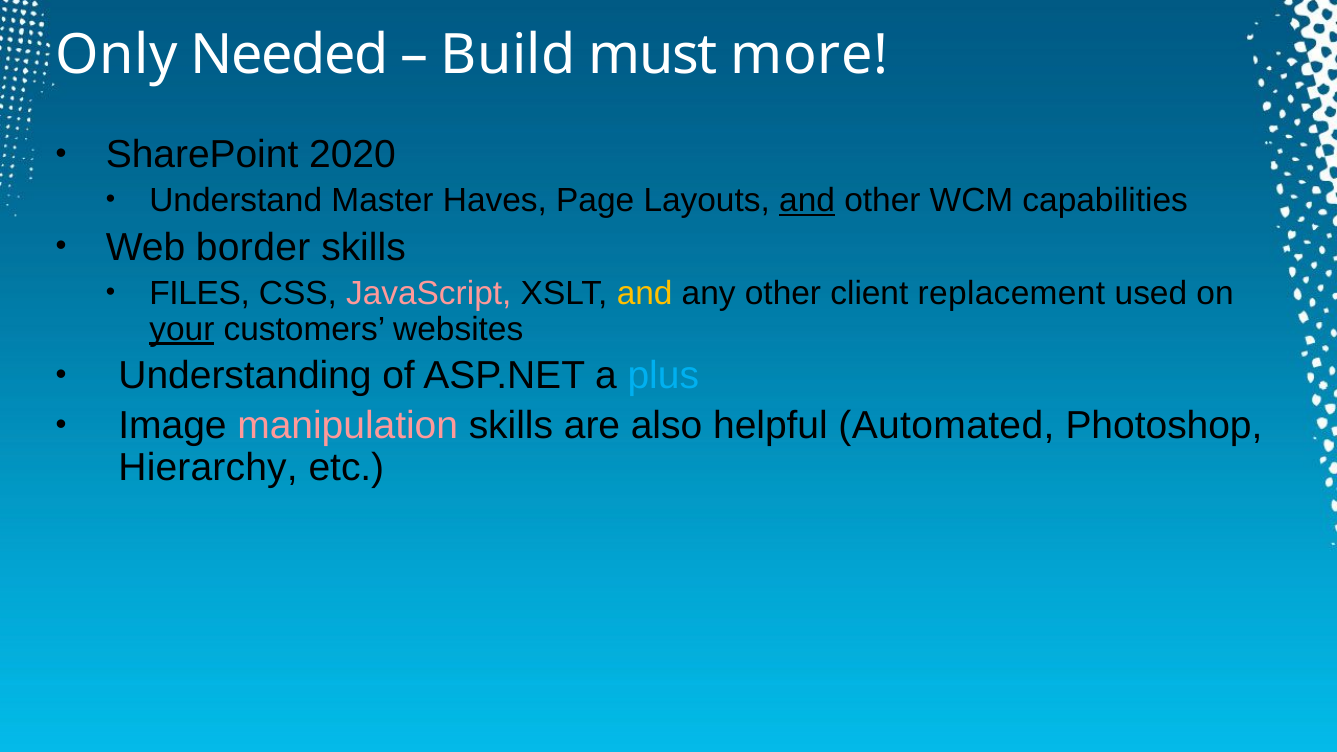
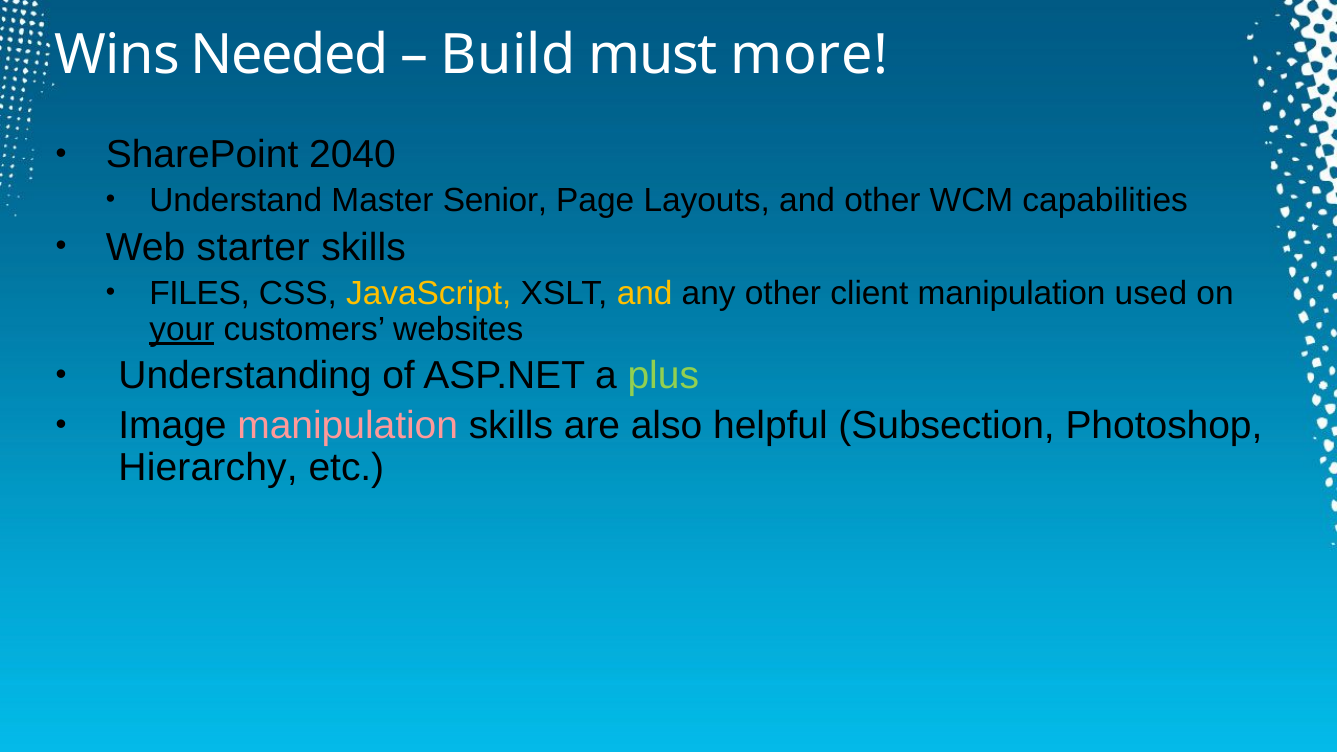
Only: Only -> Wins
2020: 2020 -> 2040
Haves: Haves -> Senior
and at (807, 200) underline: present -> none
border: border -> starter
JavaScript colour: pink -> yellow
client replacement: replacement -> manipulation
plus colour: light blue -> light green
Automated: Automated -> Subsection
